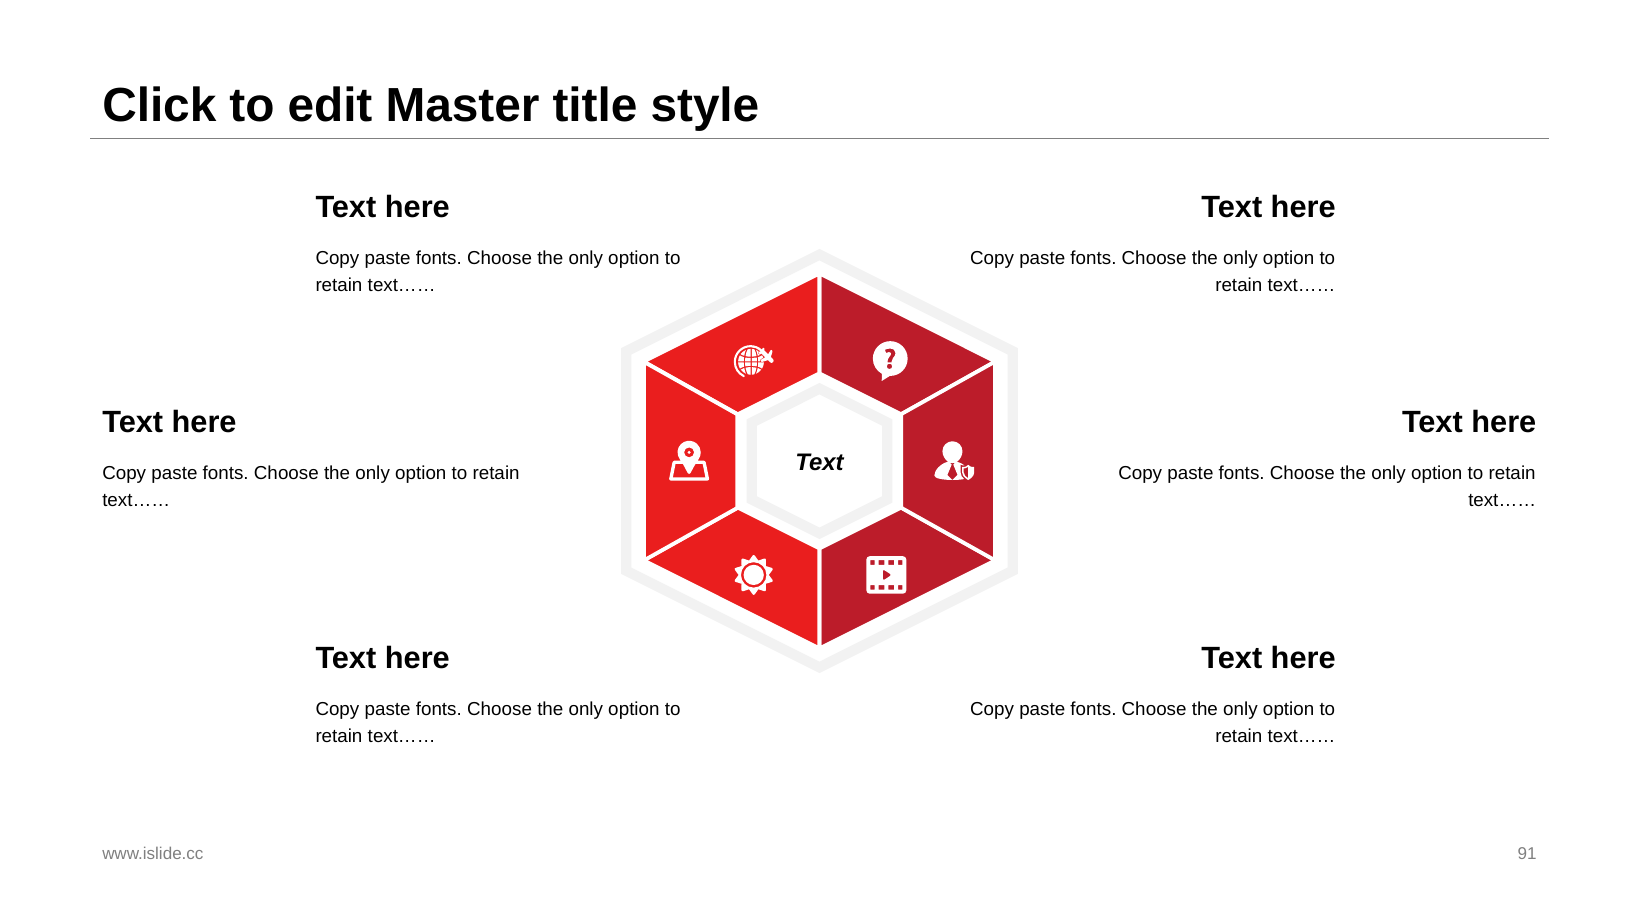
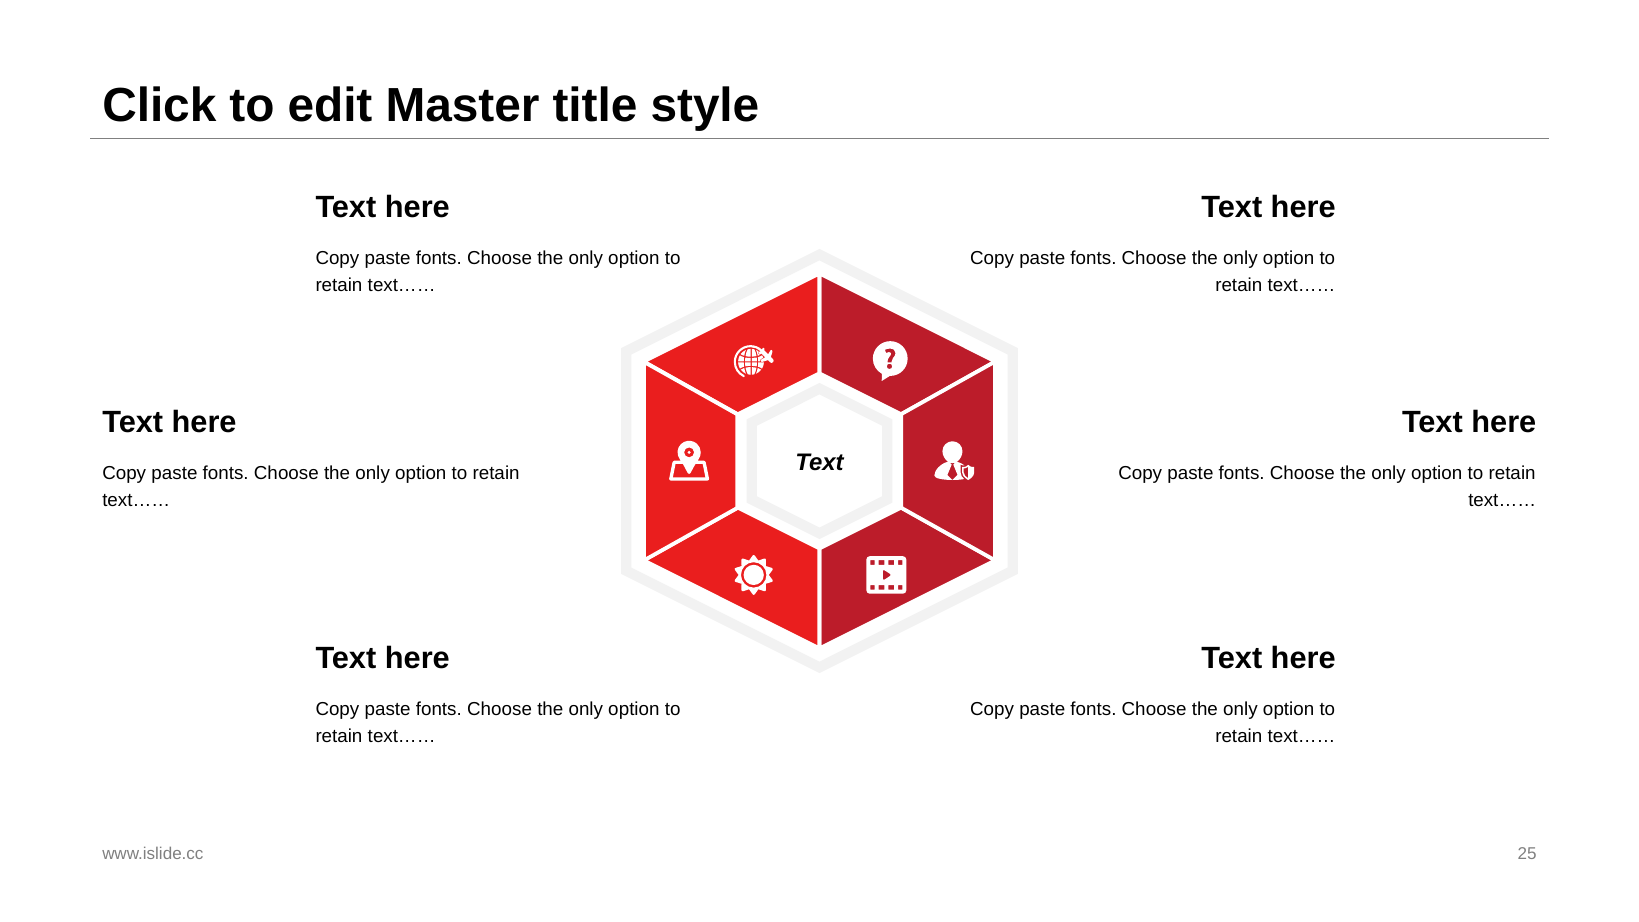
91: 91 -> 25
